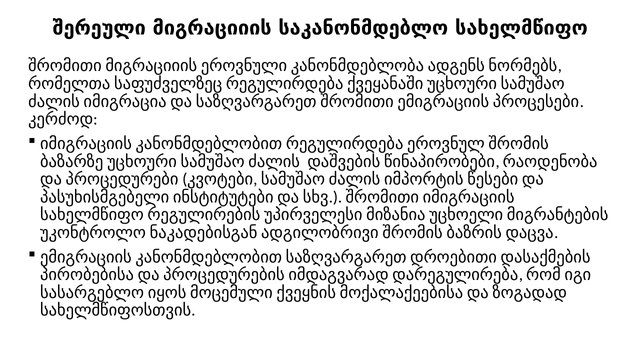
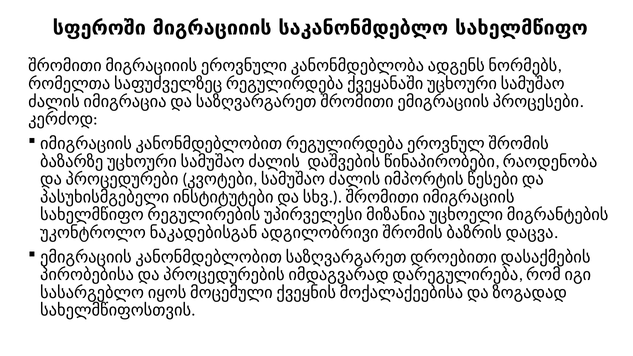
შერეული: შერეული -> სფეროში
